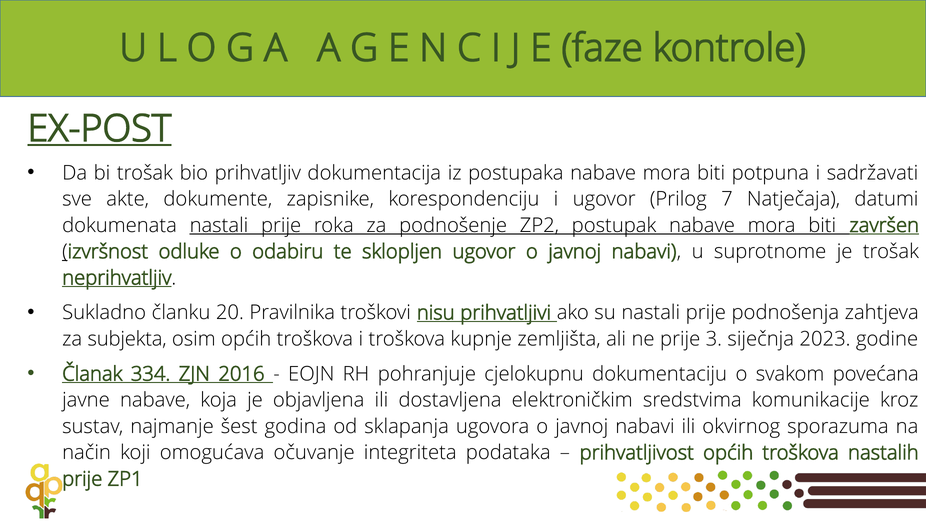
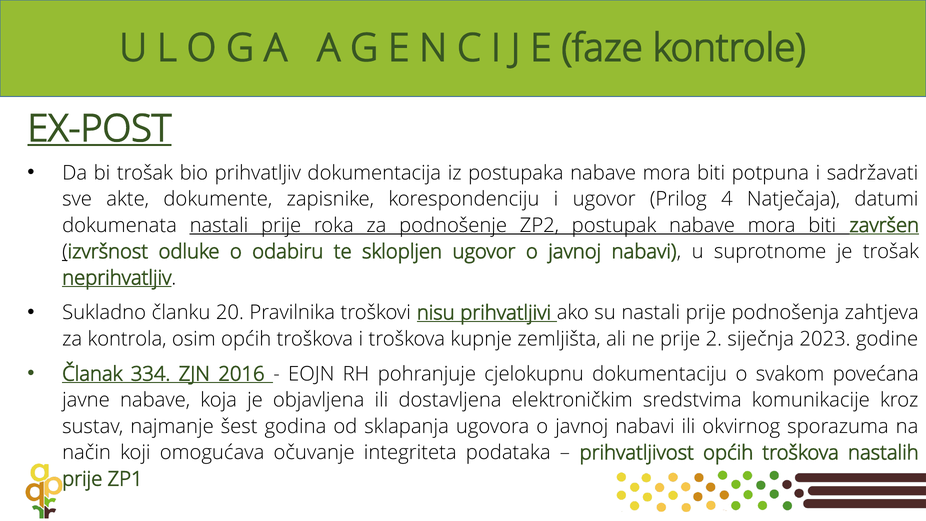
7: 7 -> 4
subjekta: subjekta -> kontrola
3: 3 -> 2
